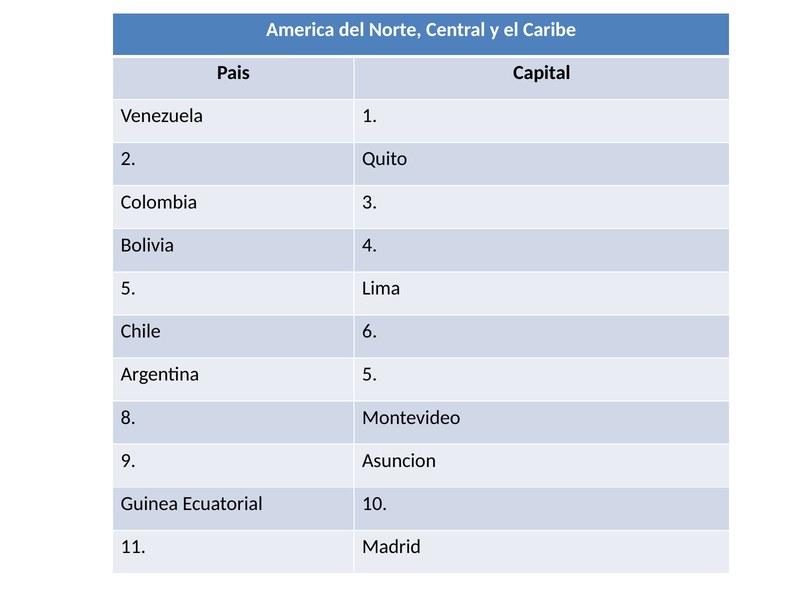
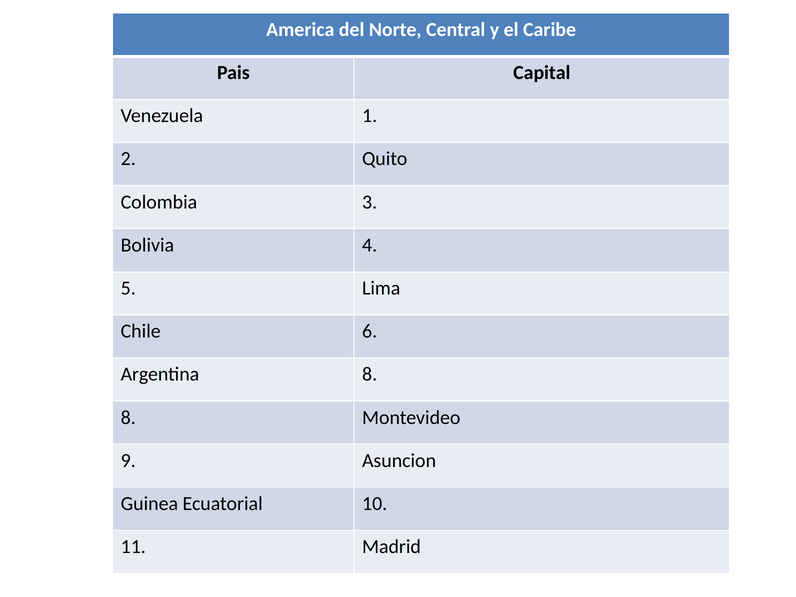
Argentina 5: 5 -> 8
